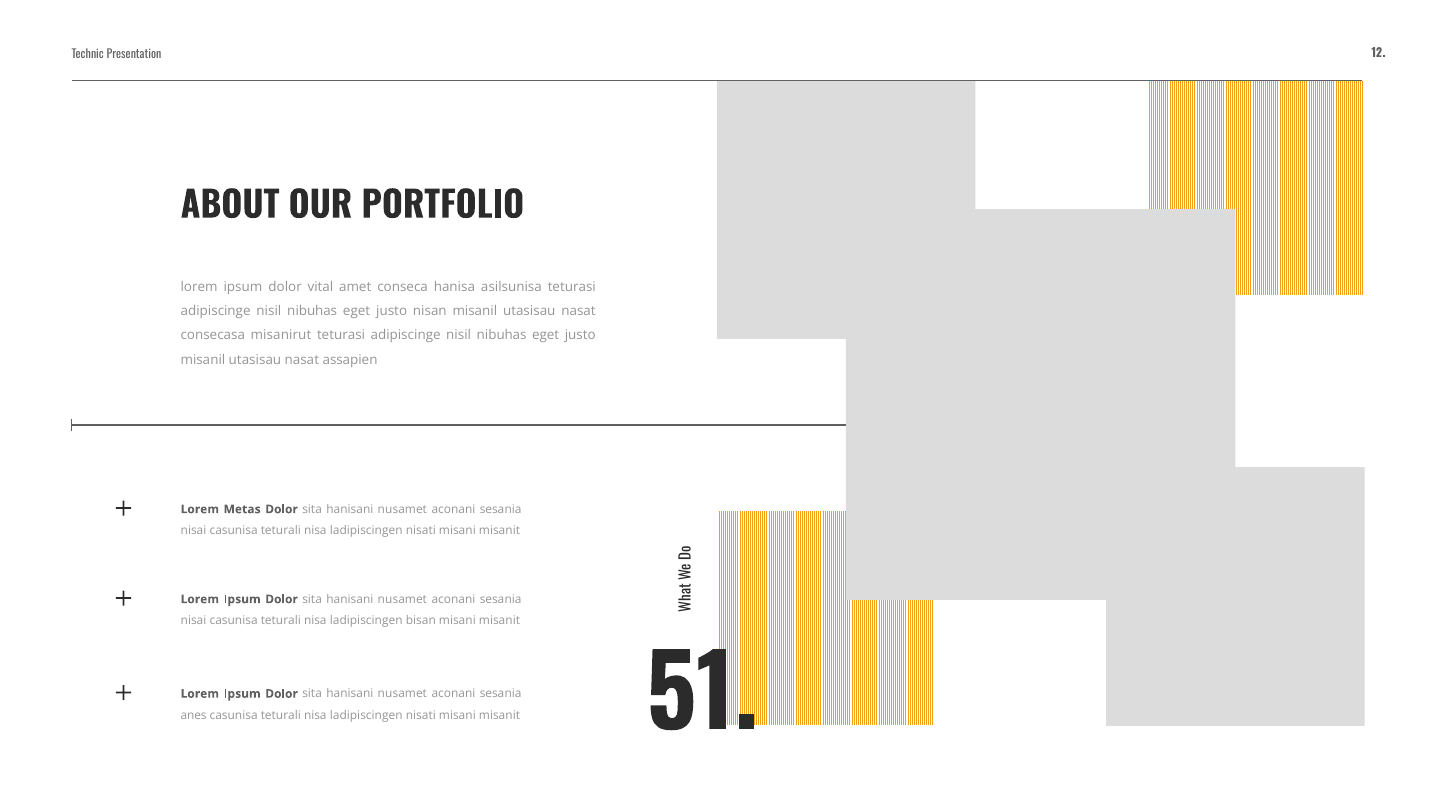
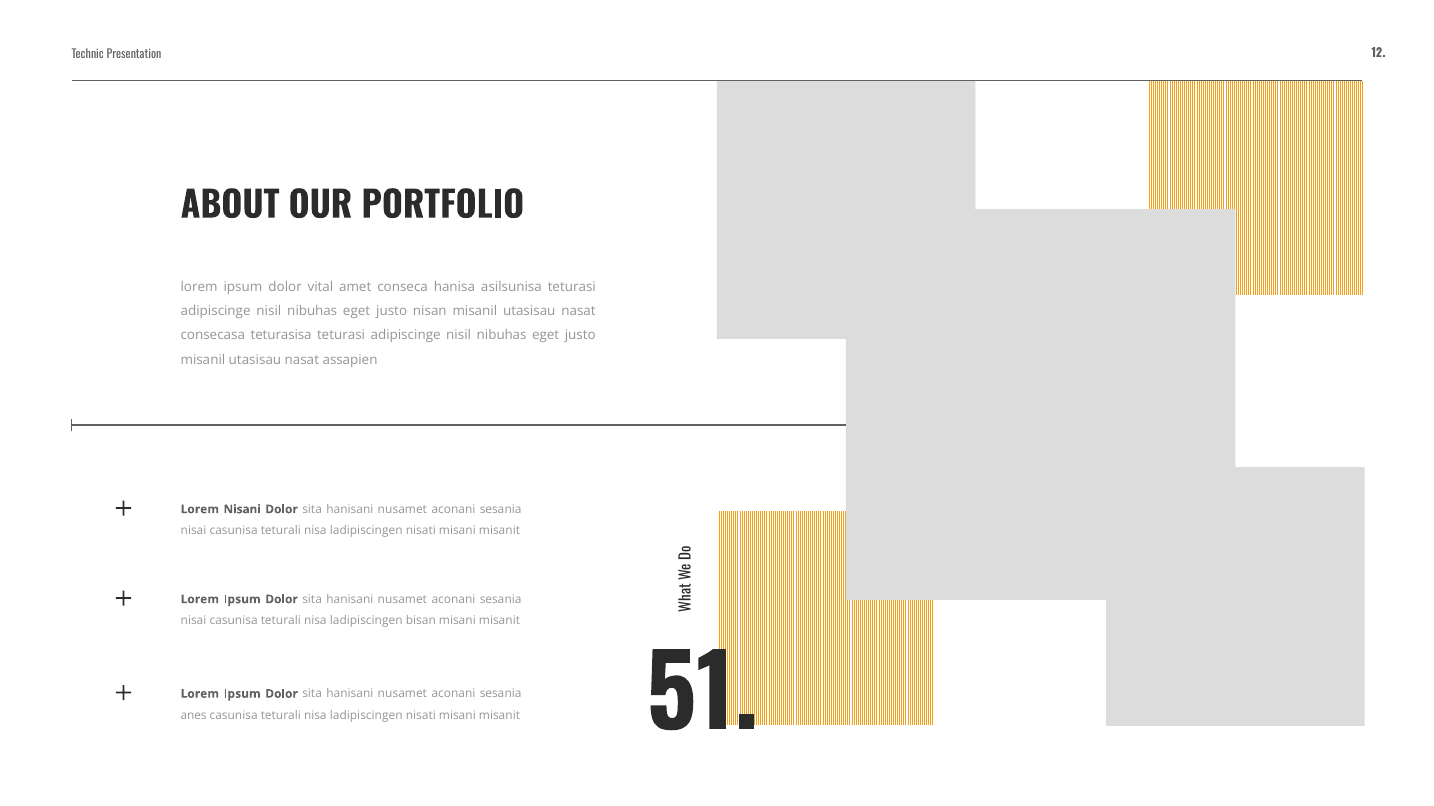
misanirut: misanirut -> teturasisa
Metas: Metas -> Nisani
